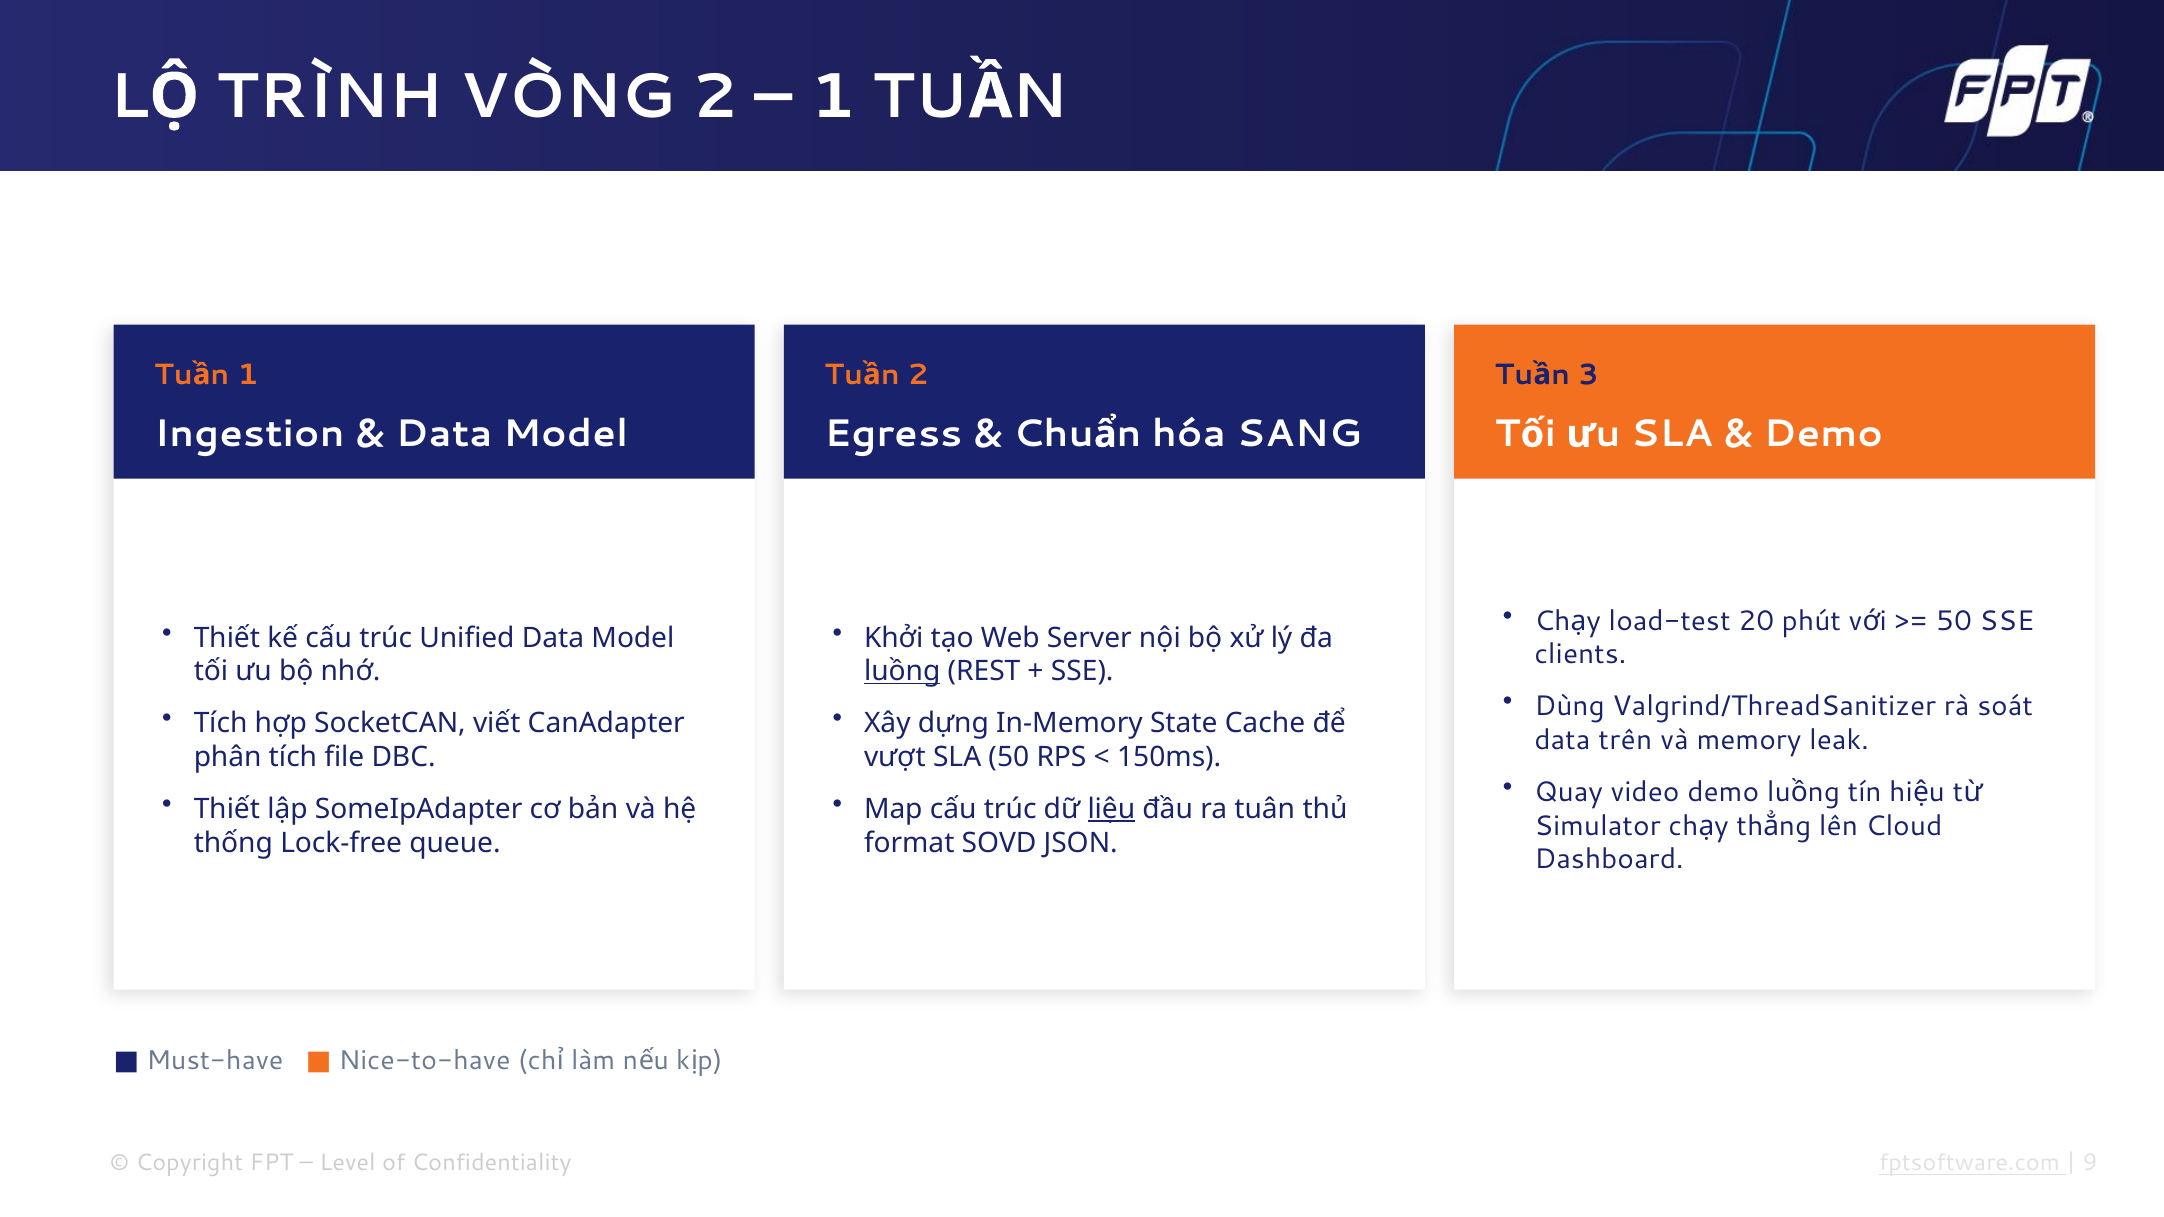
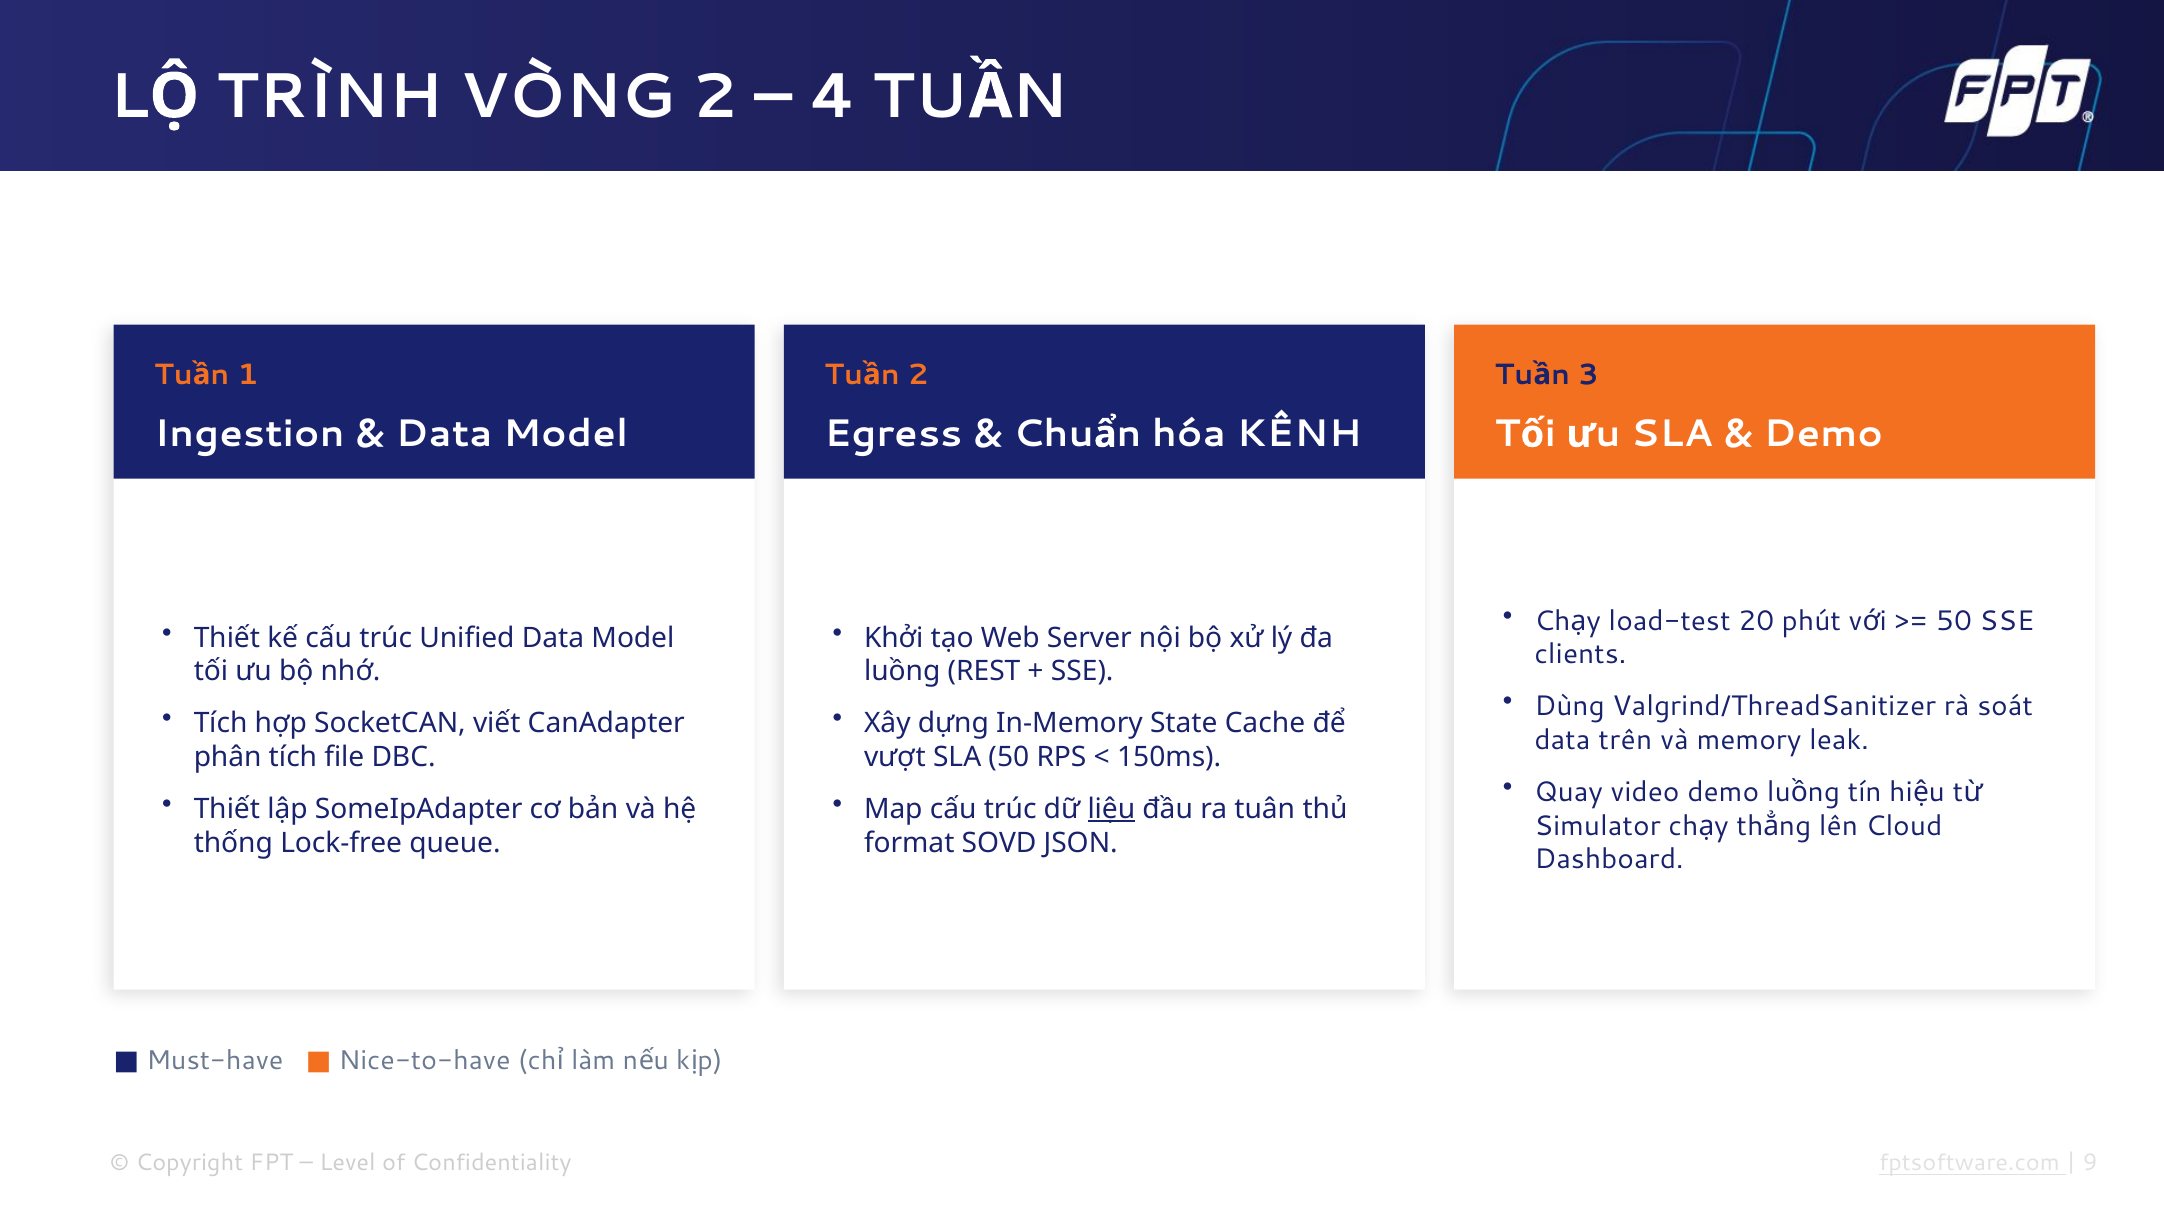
1 at (833, 96): 1 -> 4
SANG: SANG -> KÊNH
luồng underline: present -> none
